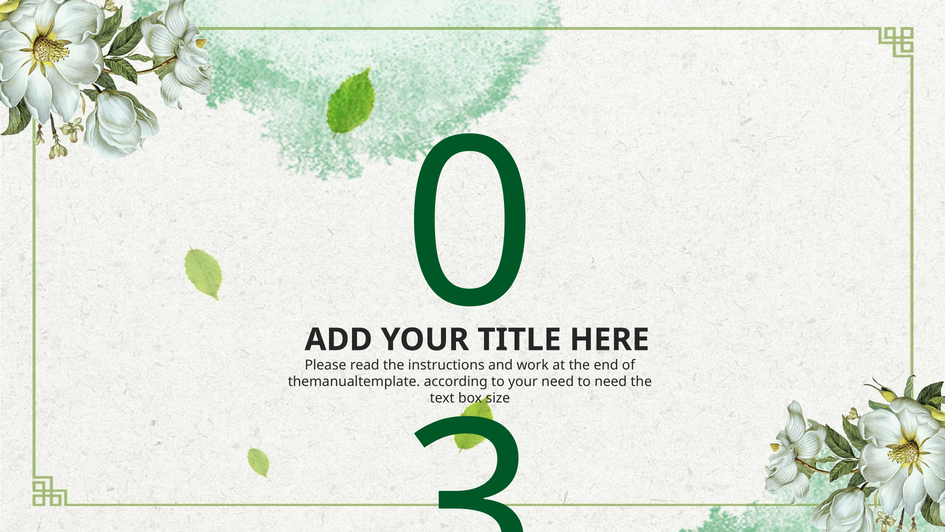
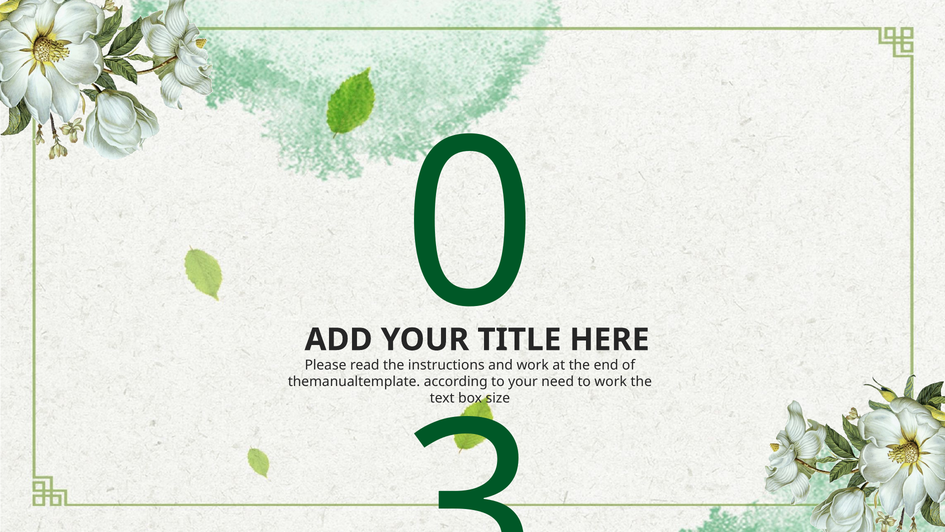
to need: need -> work
